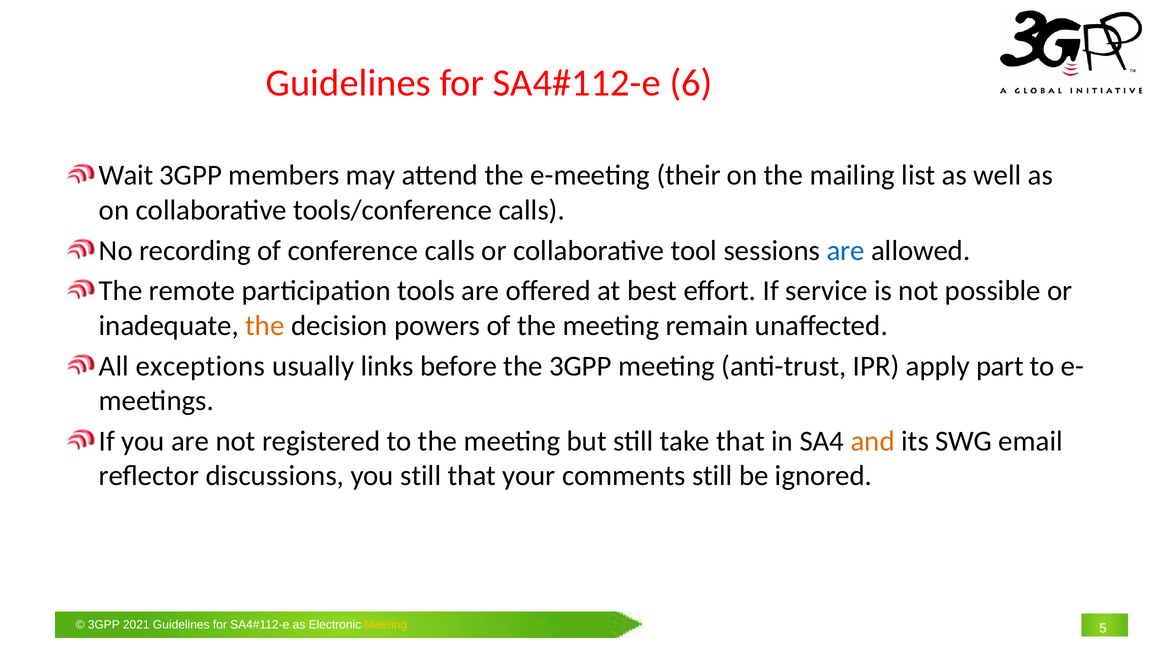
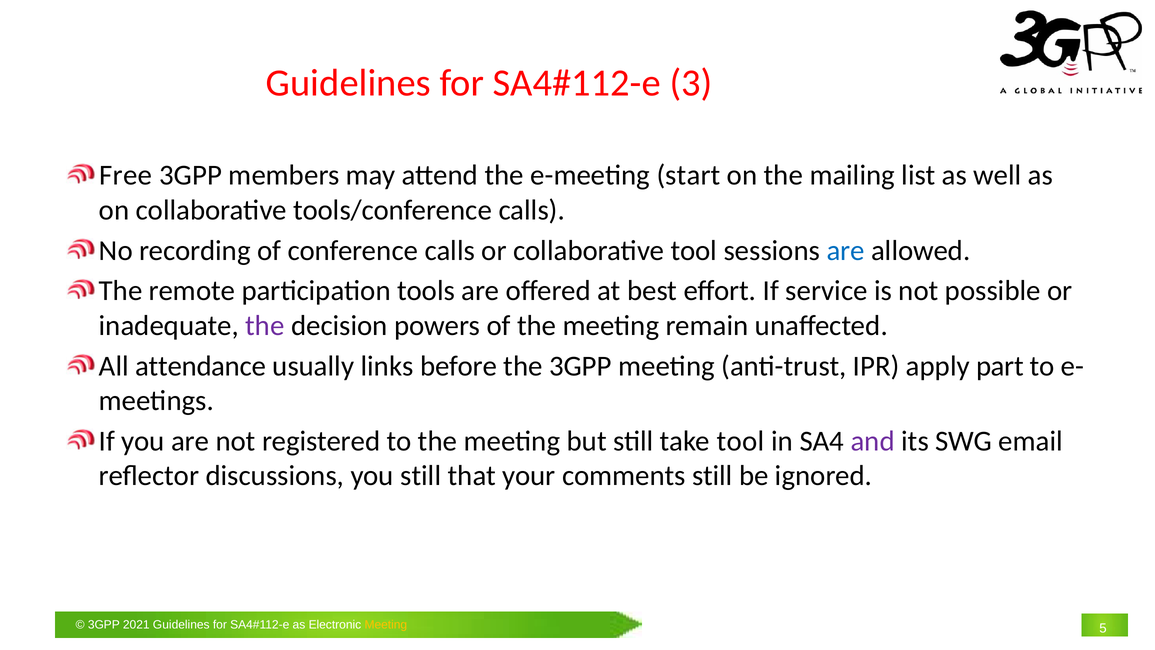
6: 6 -> 3
Wait: Wait -> Free
their: their -> start
the at (265, 325) colour: orange -> purple
exceptions: exceptions -> attendance
take that: that -> tool
and colour: orange -> purple
